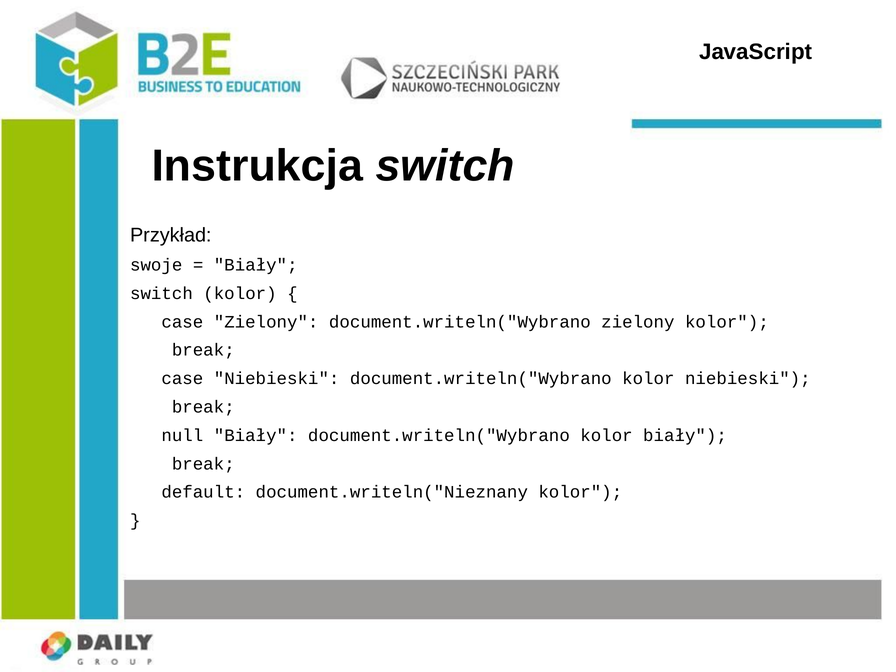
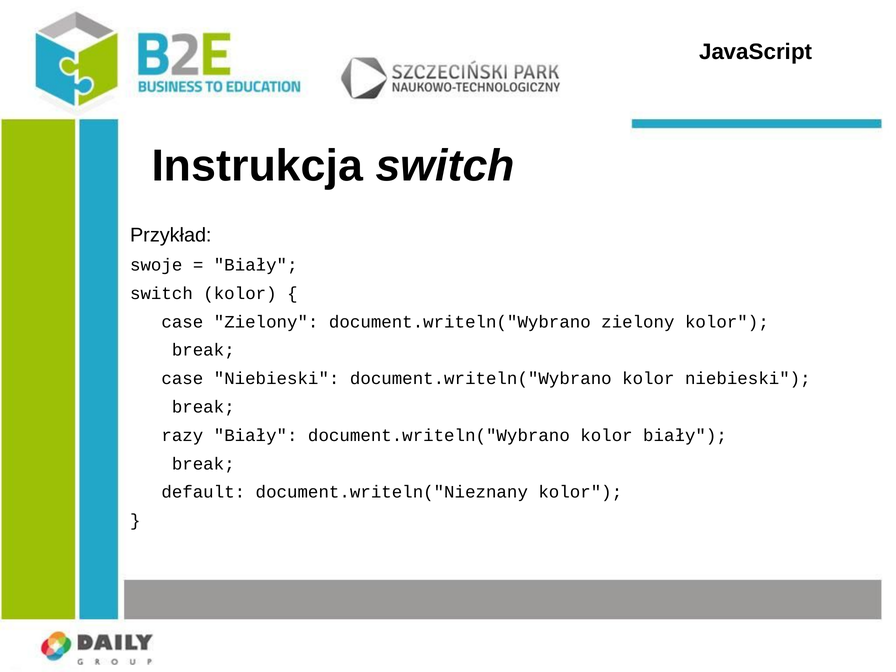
null: null -> razy
